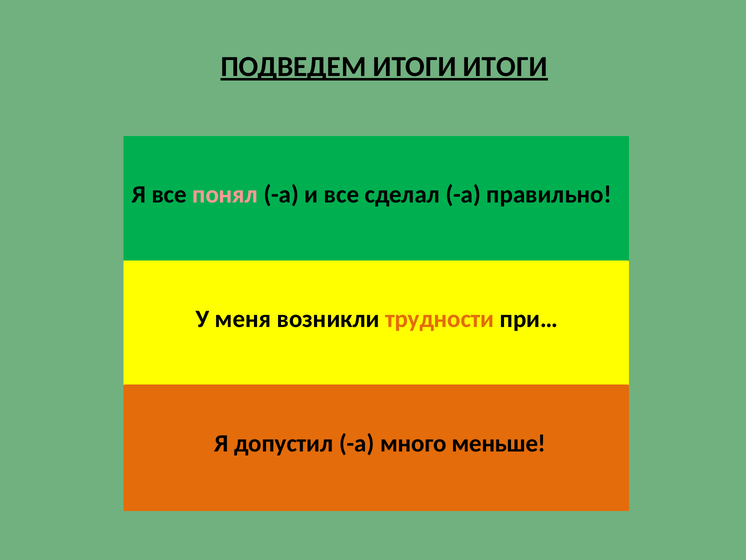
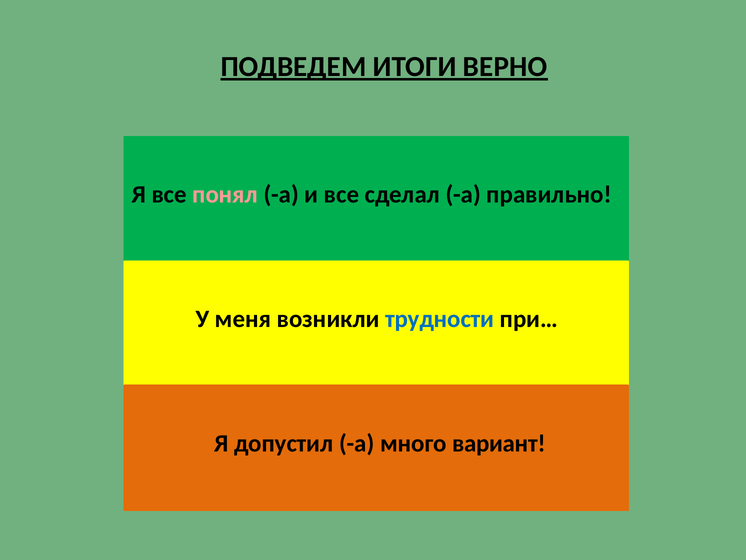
ИТОГИ ИТОГИ: ИТОГИ -> ВЕРНО
трудности colour: orange -> blue
меньше: меньше -> вариант
